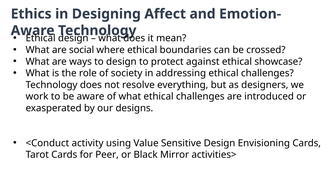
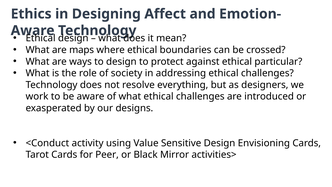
social: social -> maps
showcase: showcase -> particular
